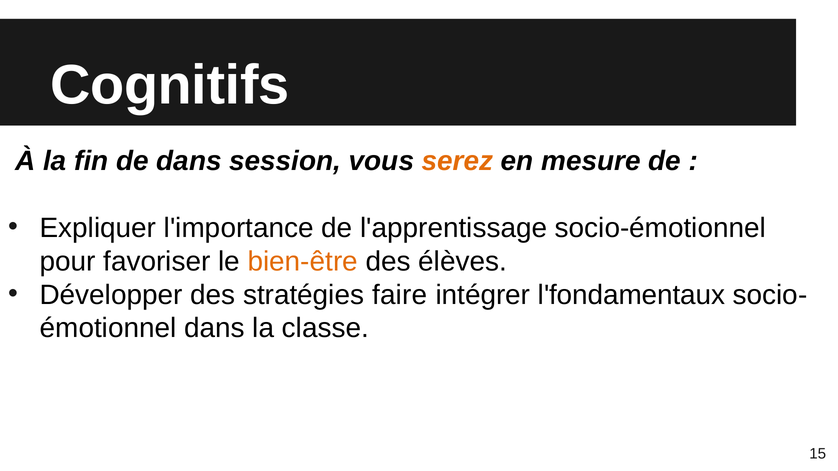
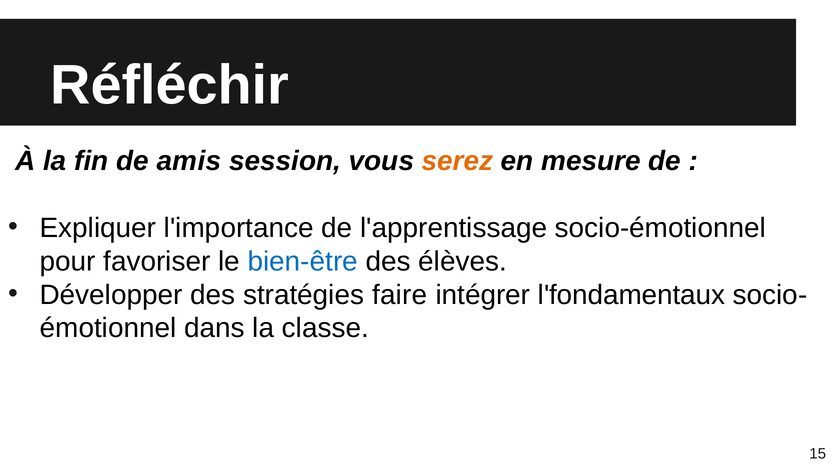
Cognitifs: Cognitifs -> Réfléchir
de dans: dans -> amis
bien-être colour: orange -> blue
